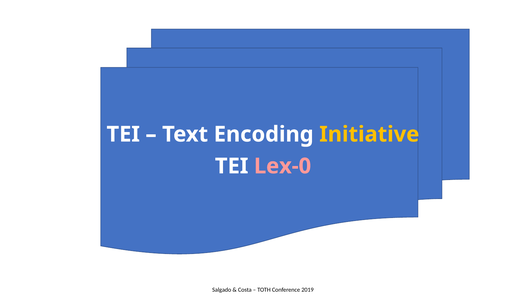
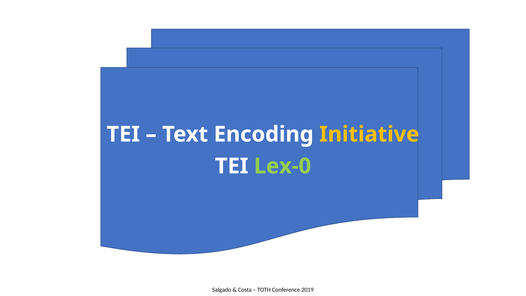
Lex-0 colour: pink -> light green
